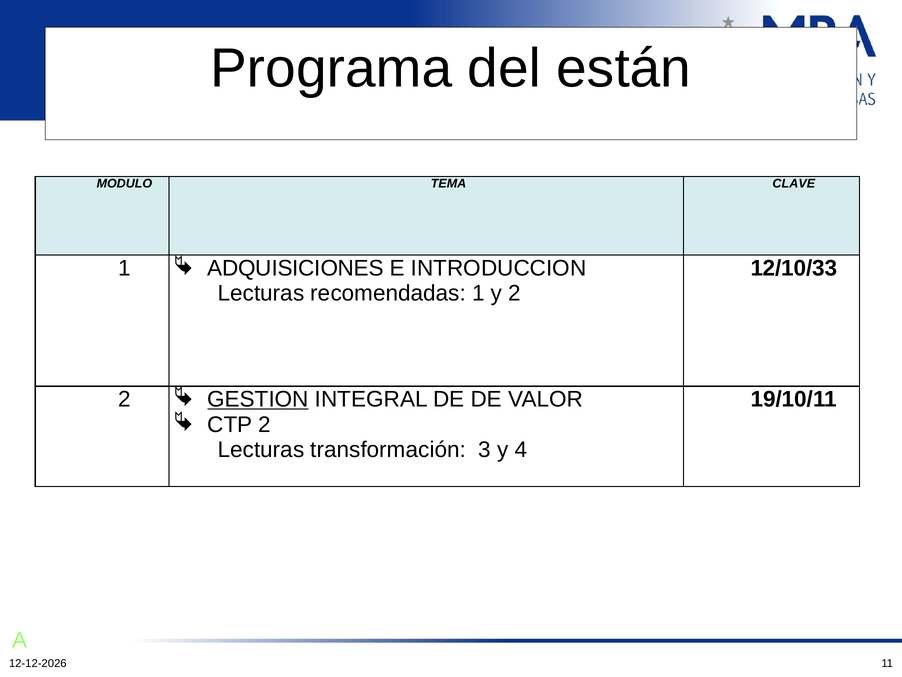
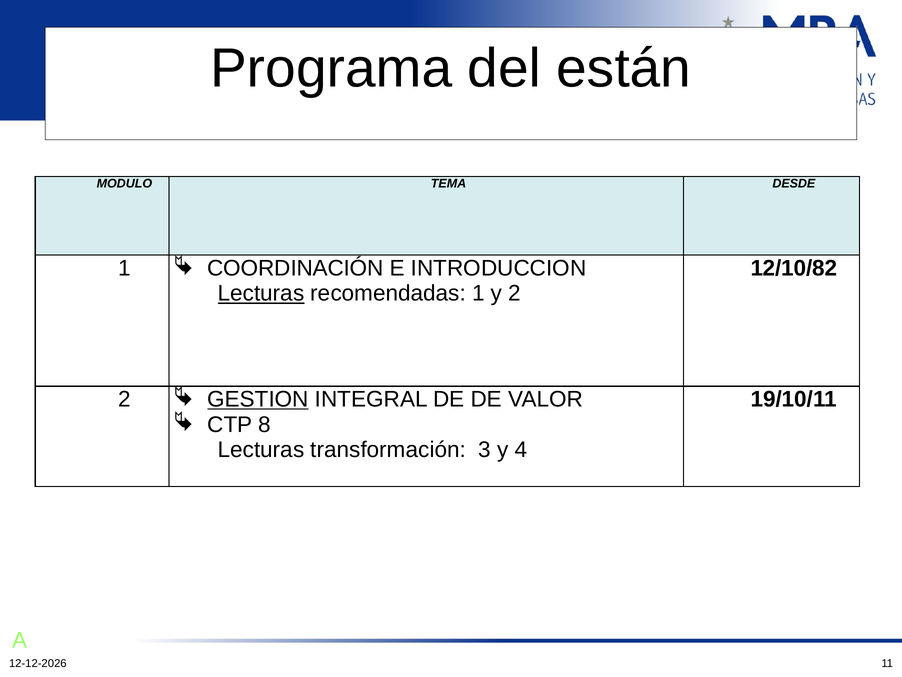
CLAVE: CLAVE -> DESDE
ADQUISICIONES: ADQUISICIONES -> COORDINACIÓN
12/10/33: 12/10/33 -> 12/10/82
Lecturas at (261, 293) underline: none -> present
CTP 2: 2 -> 8
